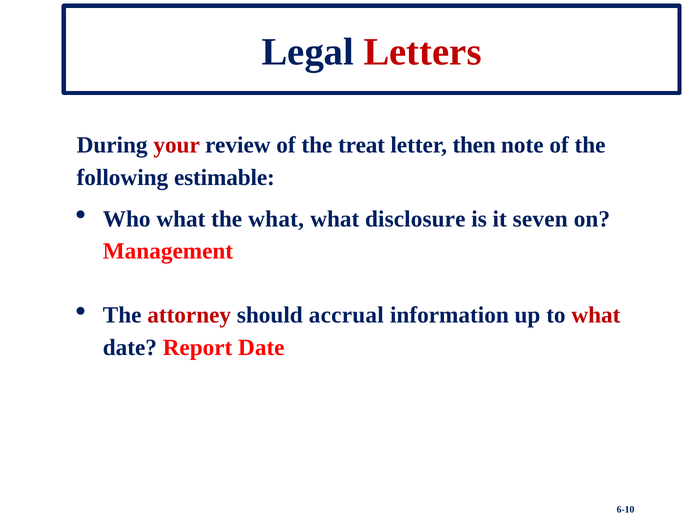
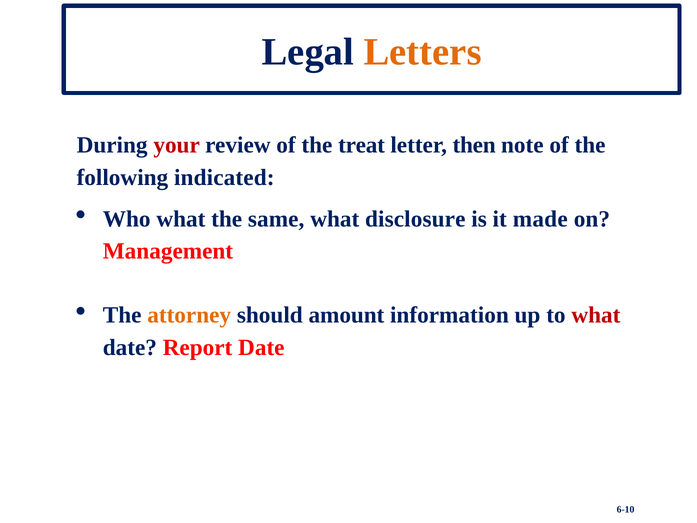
Letters colour: red -> orange
estimable: estimable -> indicated
the what: what -> same
seven: seven -> made
attorney colour: red -> orange
accrual: accrual -> amount
